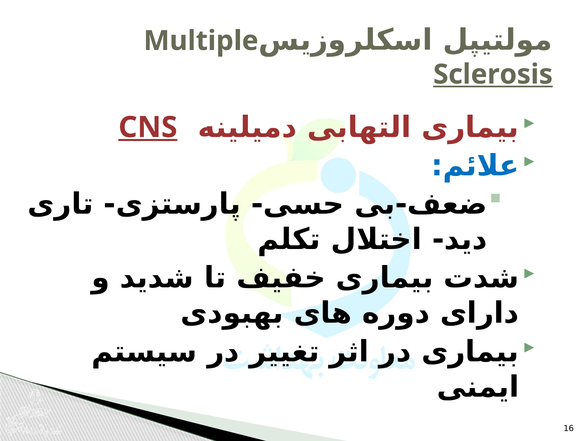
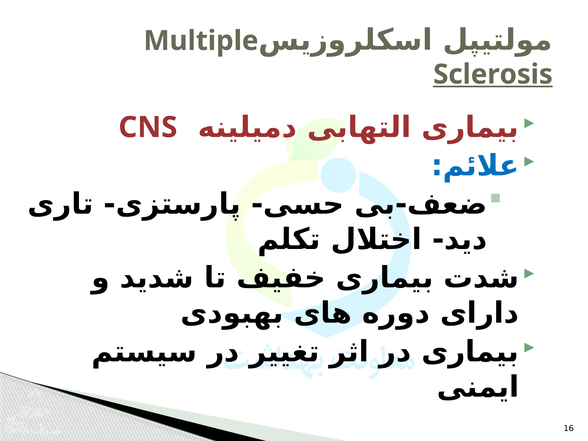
CNS underline: present -> none
